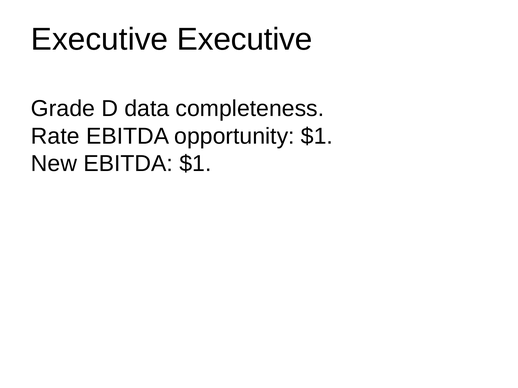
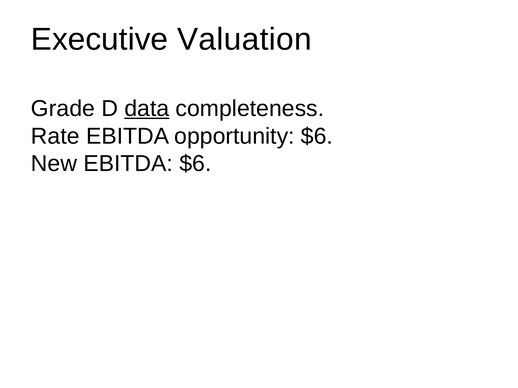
Executive Executive: Executive -> Valuation
data underline: none -> present
opportunity $1: $1 -> $6
EBITDA $1: $1 -> $6
